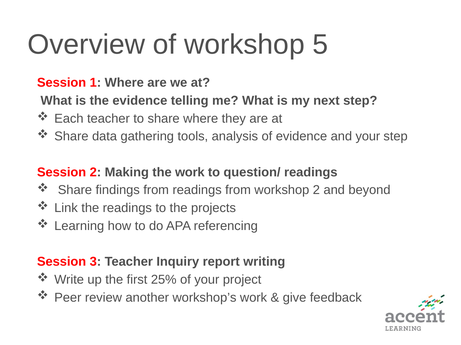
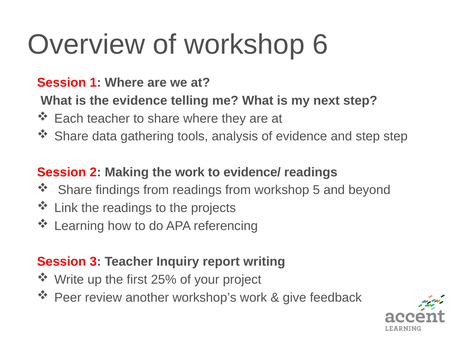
5: 5 -> 6
and your: your -> step
question/: question/ -> evidence/
workshop 2: 2 -> 5
